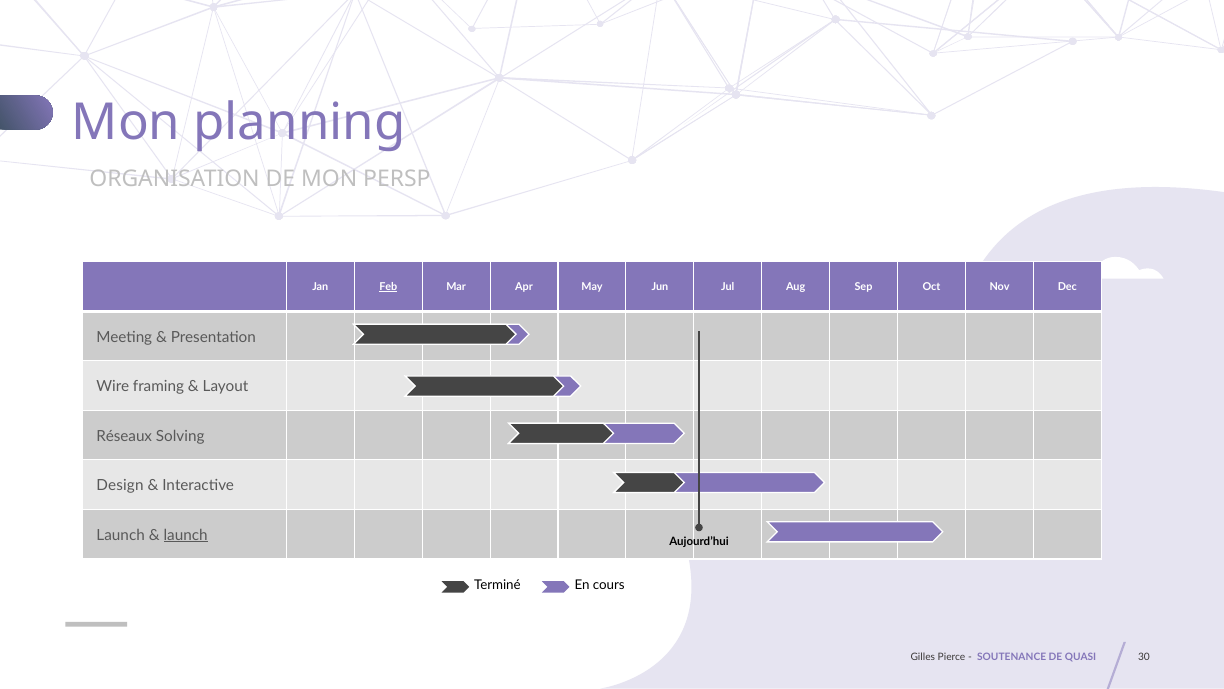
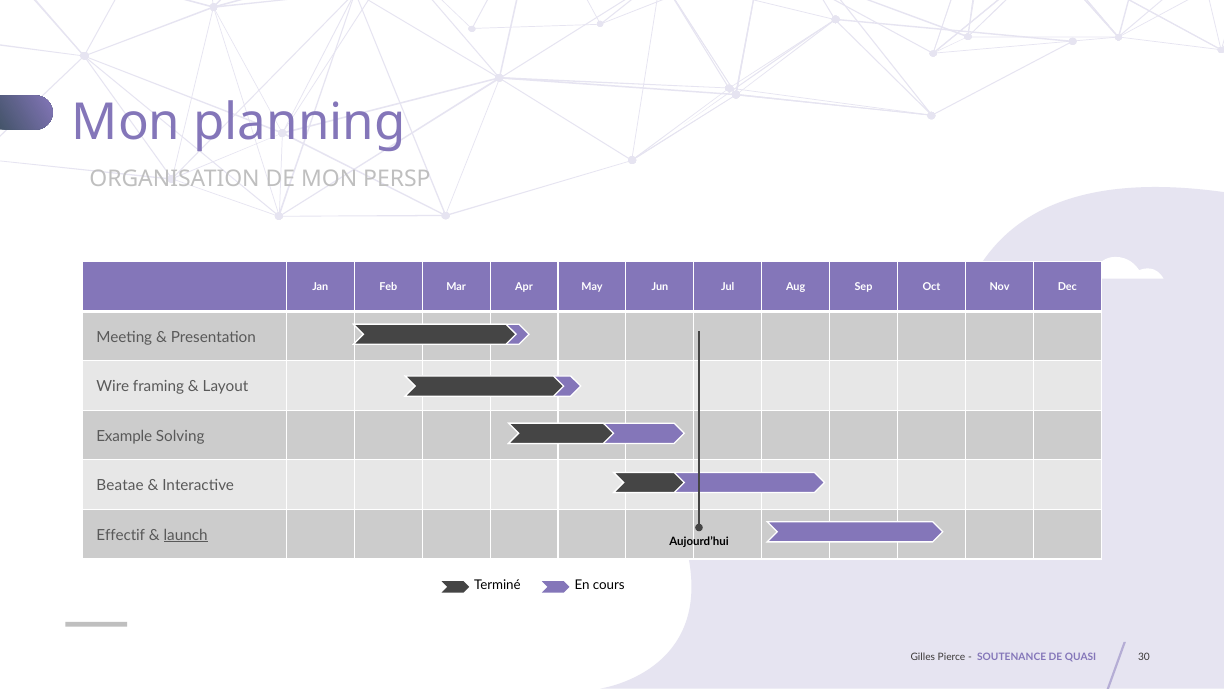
Feb underline: present -> none
Réseaux: Réseaux -> Example
Design: Design -> Beatae
Launch at (121, 535): Launch -> Effectif
